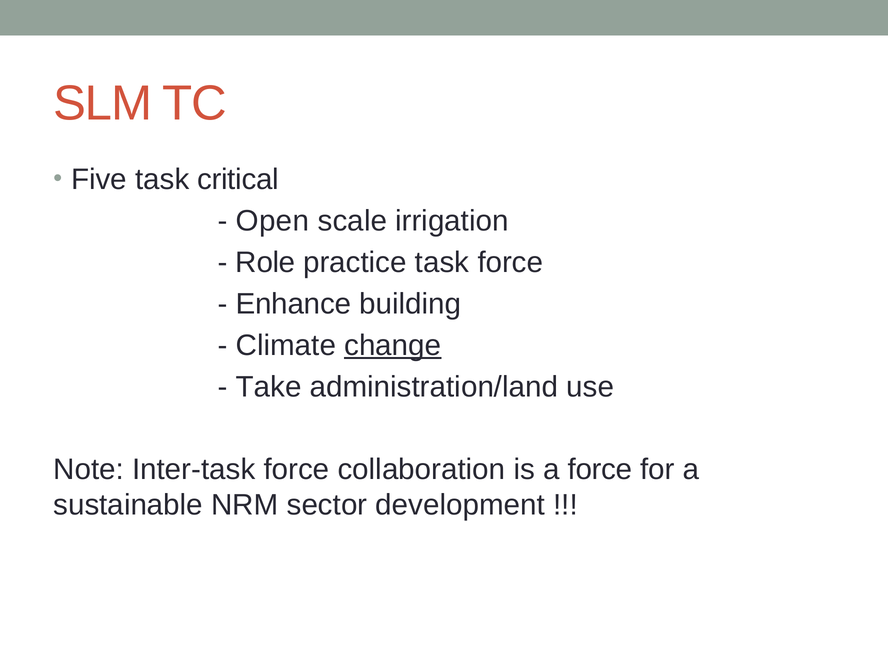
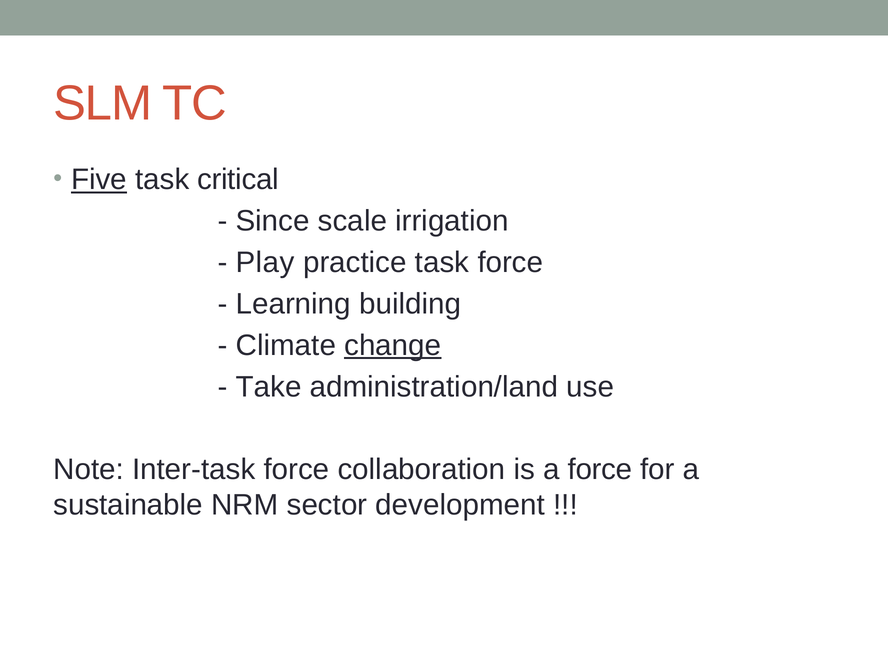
Five underline: none -> present
Open: Open -> Since
Role: Role -> Play
Enhance: Enhance -> Learning
